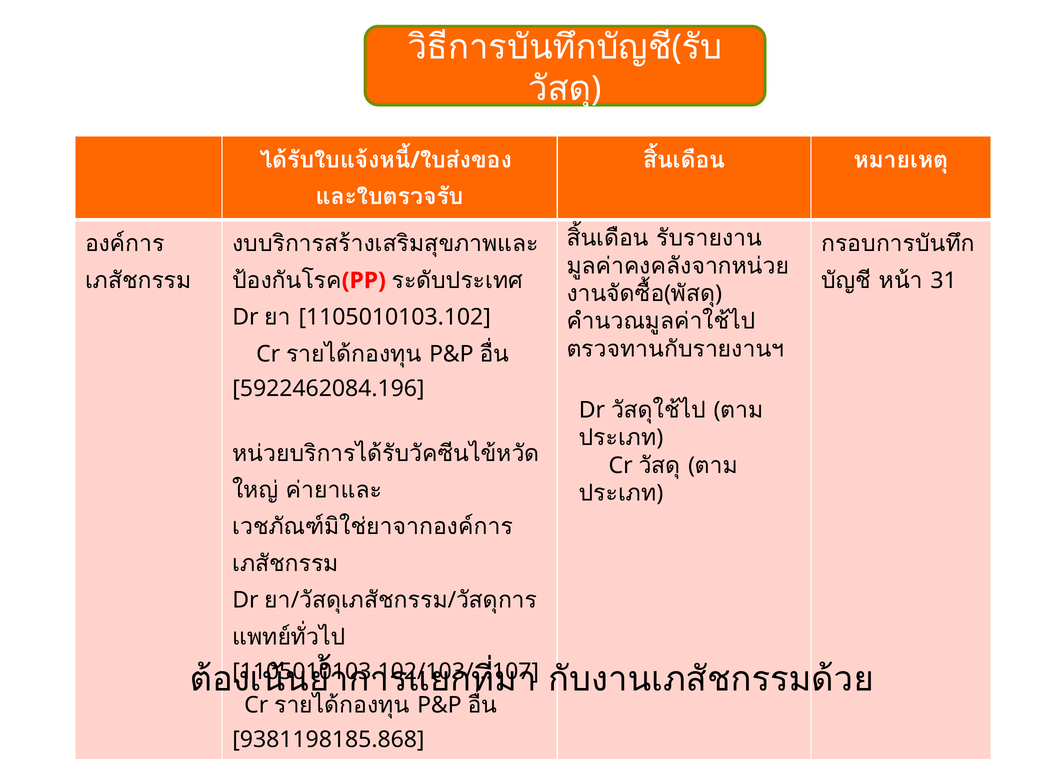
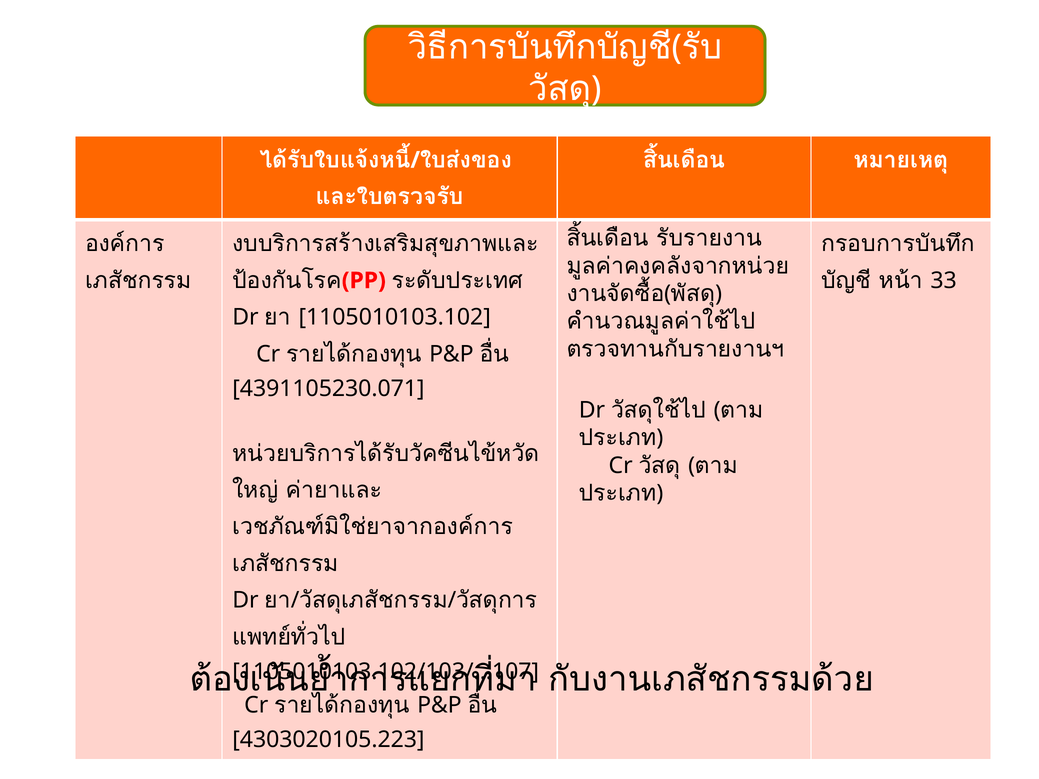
31: 31 -> 33
5922462084.196: 5922462084.196 -> 4391105230.071
9381198185.868: 9381198185.868 -> 4303020105.223
